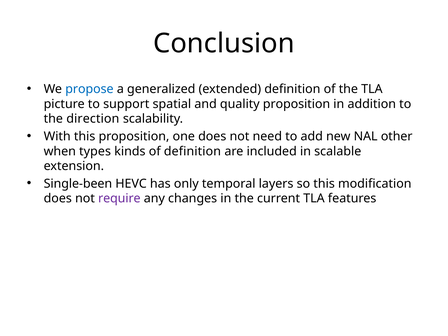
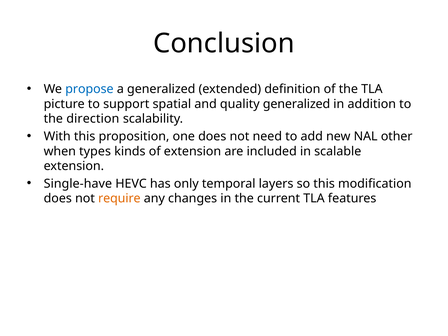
quality proposition: proposition -> generalized
of definition: definition -> extension
Single-been: Single-been -> Single-have
require colour: purple -> orange
